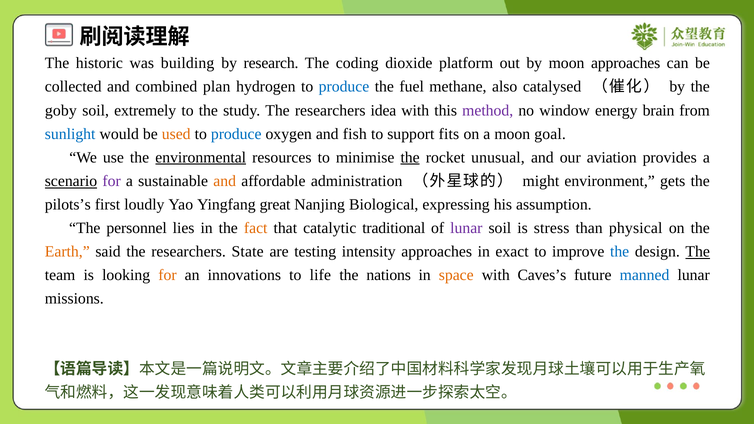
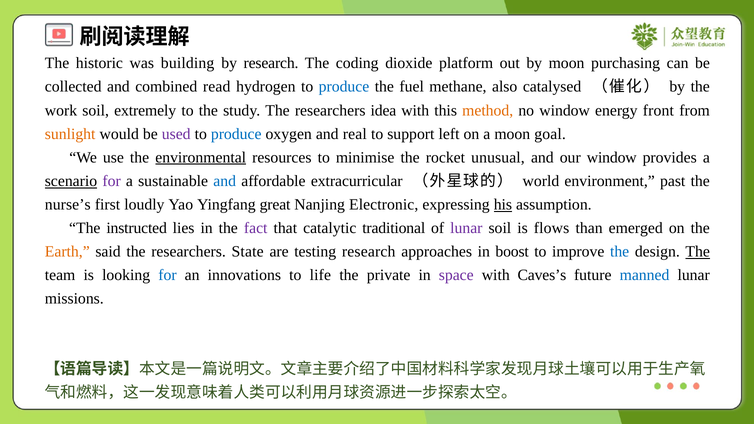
moon approaches: approaches -> purchasing
plan: plan -> read
goby: goby -> work
method colour: purple -> orange
brain: brain -> front
sunlight colour: blue -> orange
used colour: orange -> purple
fish: fish -> real
fits: fits -> left
the at (410, 157) underline: present -> none
our aviation: aviation -> window
and at (225, 181) colour: orange -> blue
administration: administration -> extracurricular
might: might -> world
gets: gets -> past
pilots’s: pilots’s -> nurse’s
Biological: Biological -> Electronic
his underline: none -> present
personnel: personnel -> instructed
fact colour: orange -> purple
stress: stress -> flows
physical: physical -> emerged
testing intensity: intensity -> research
exact: exact -> boost
for at (167, 275) colour: orange -> blue
nations: nations -> private
space colour: orange -> purple
